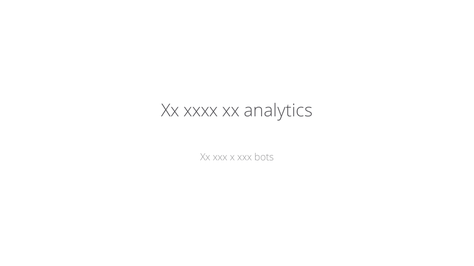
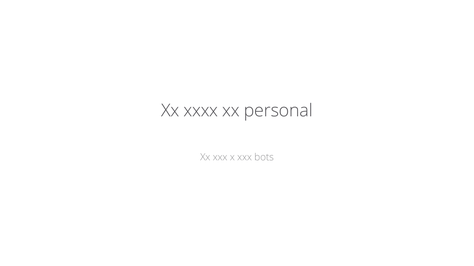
analytics: analytics -> personal
